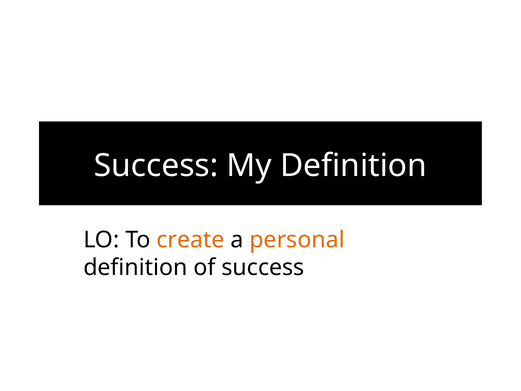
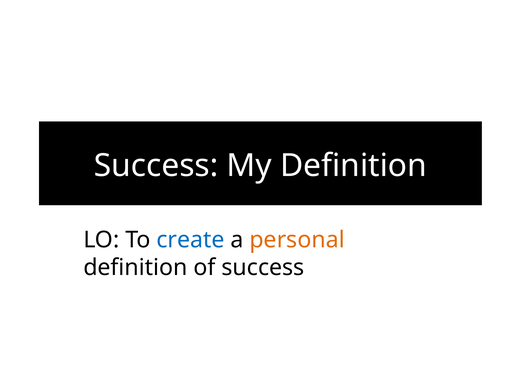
create colour: orange -> blue
